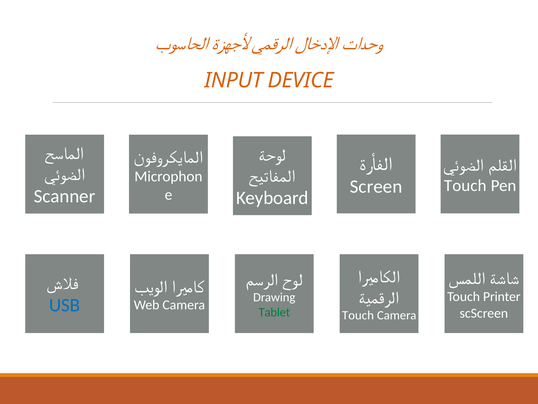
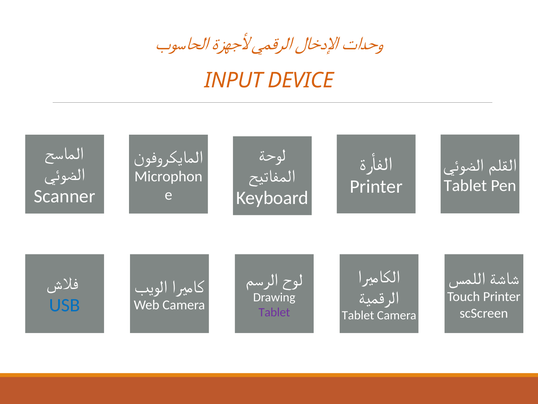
Touch at (465, 185): Touch -> Tablet
Screen at (376, 186): Screen -> Printer
Tablet at (274, 312) colour: green -> purple
Touch at (358, 315): Touch -> Tablet
